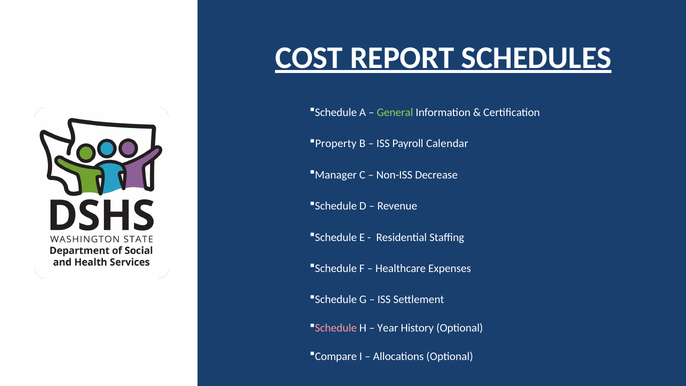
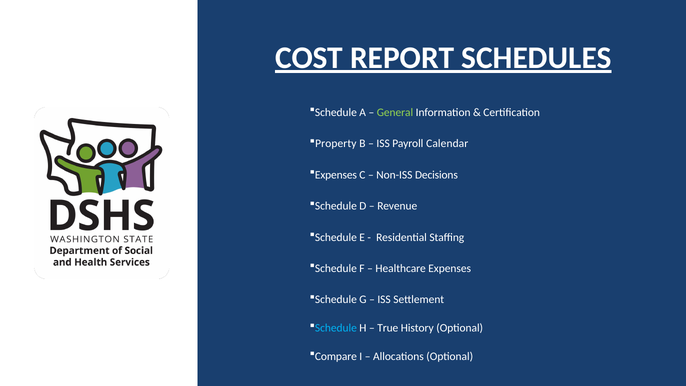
Manager at (336, 175): Manager -> Expenses
Decrease: Decrease -> Decisions
Schedule at (336, 328) colour: pink -> light blue
Year: Year -> True
